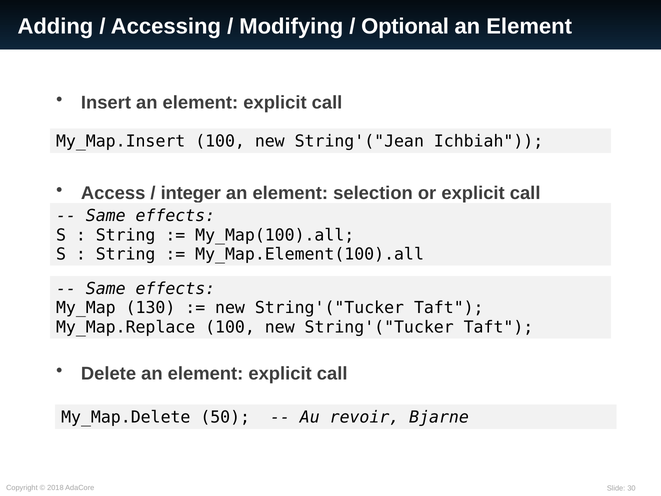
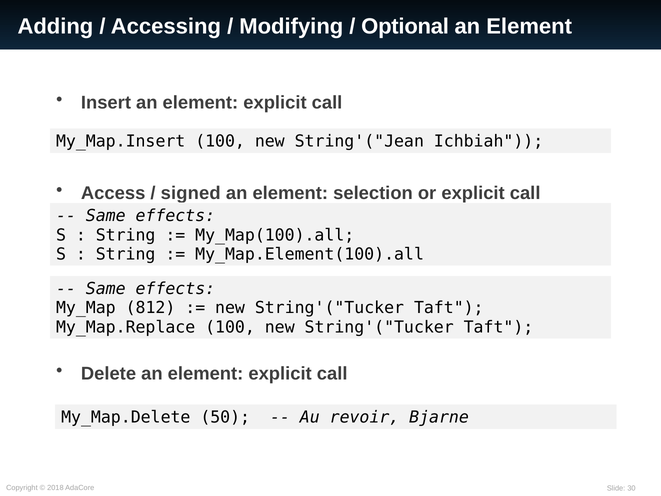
integer: integer -> signed
130: 130 -> 812
